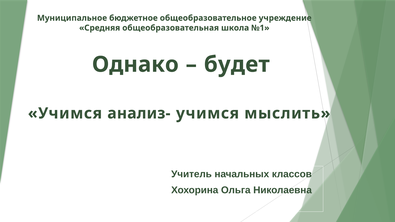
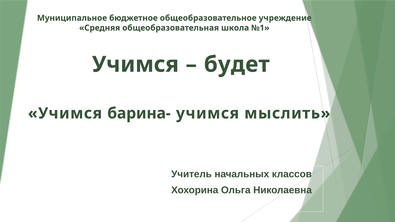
Однако at (135, 65): Однако -> Учимся
анализ-: анализ- -> барина-
